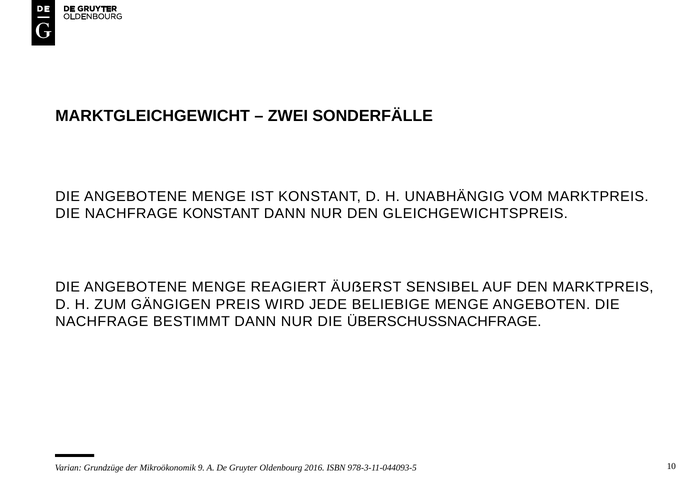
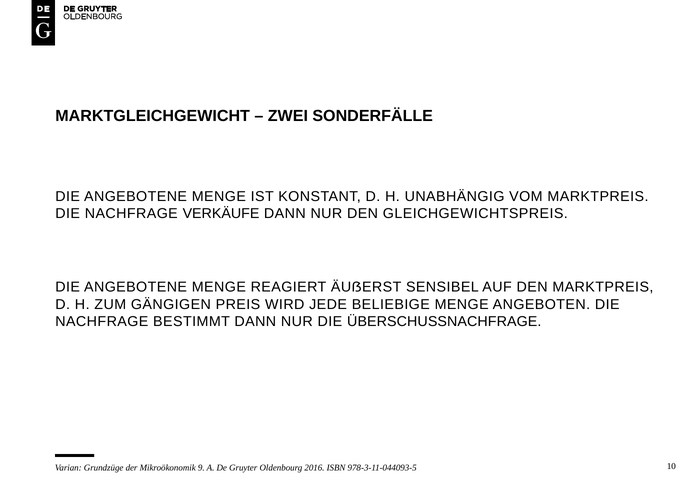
NACHFRAGE KONSTANT: KONSTANT -> VERKÄUFE
